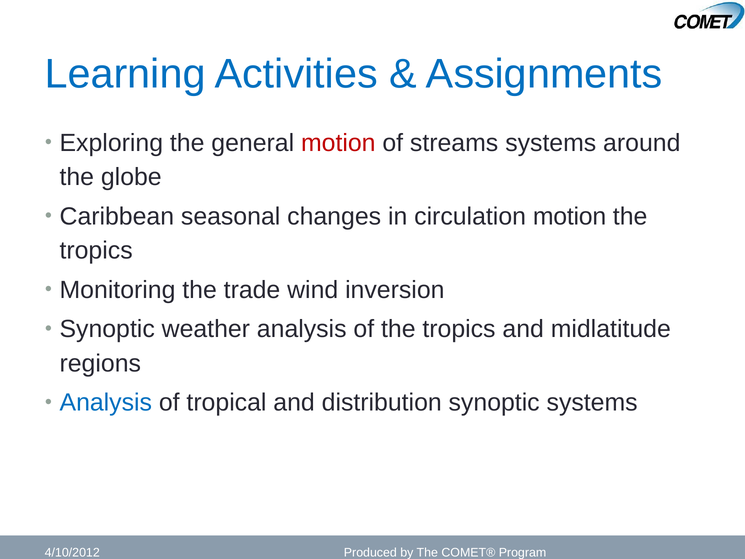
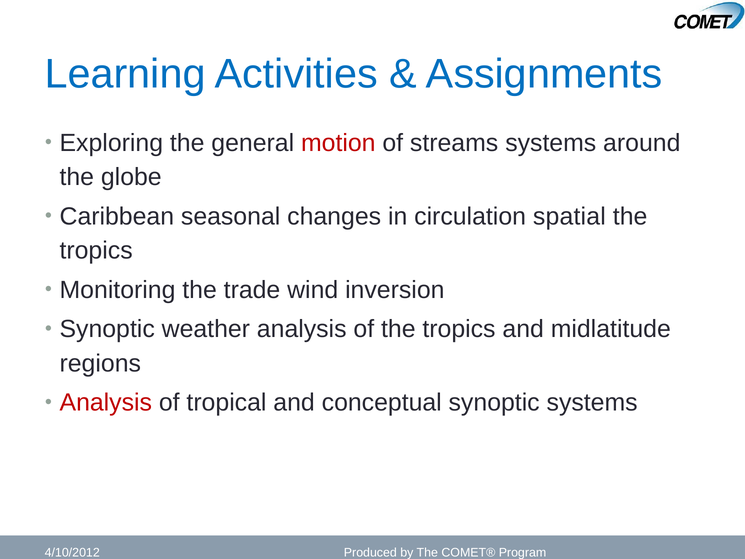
circulation motion: motion -> spatial
Analysis at (106, 402) colour: blue -> red
distribution: distribution -> conceptual
